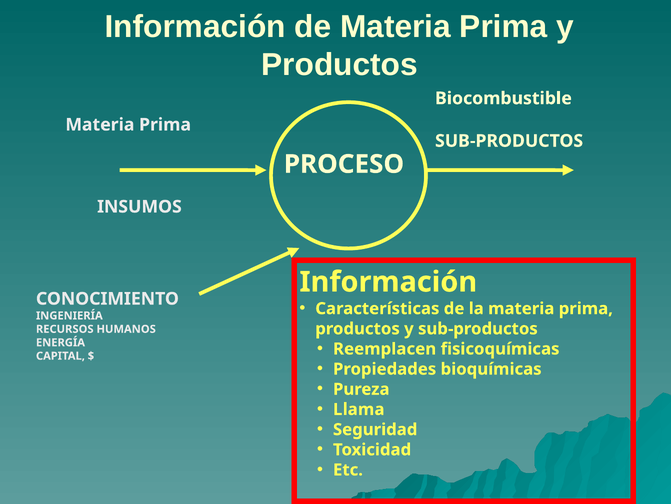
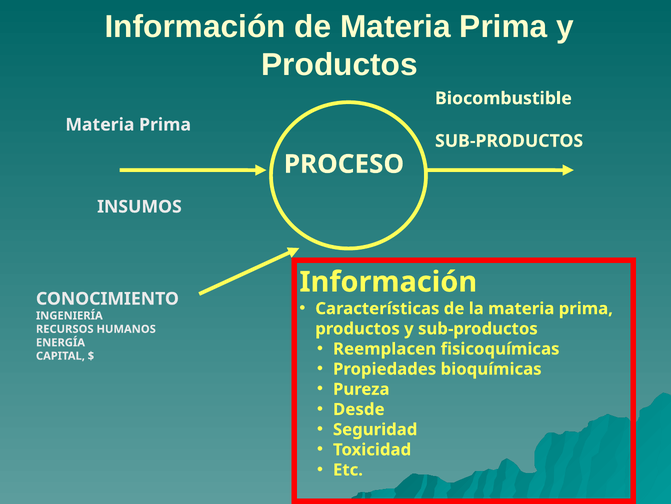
Llama: Llama -> Desde
